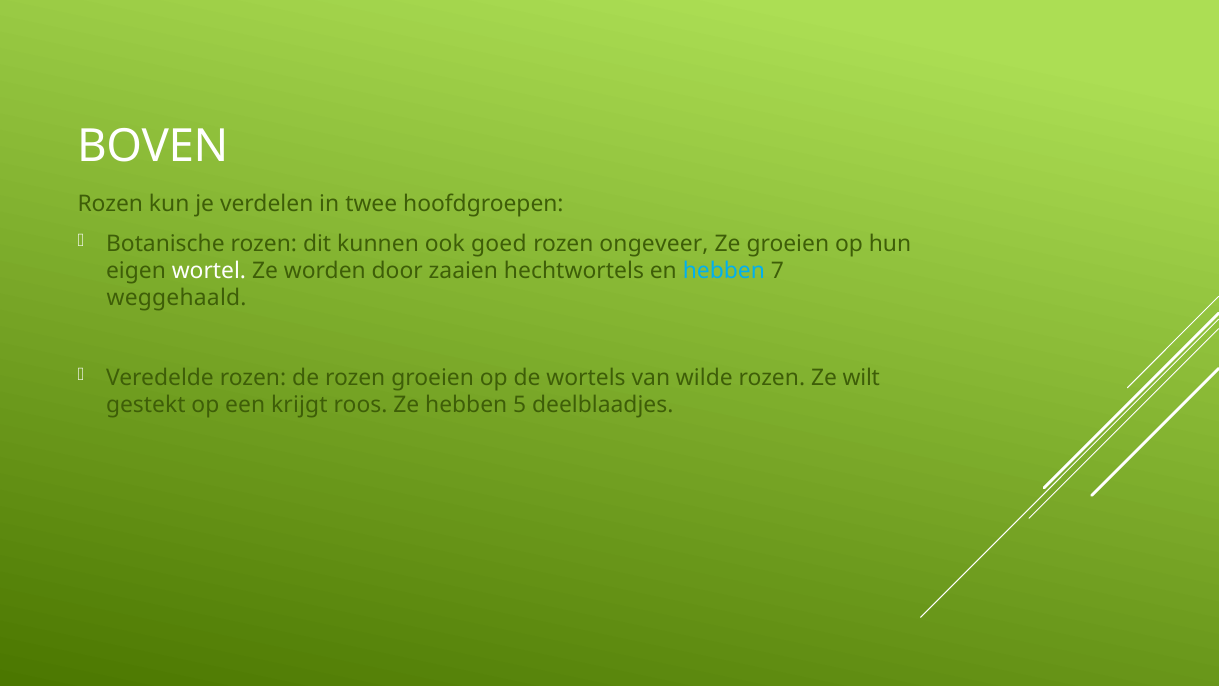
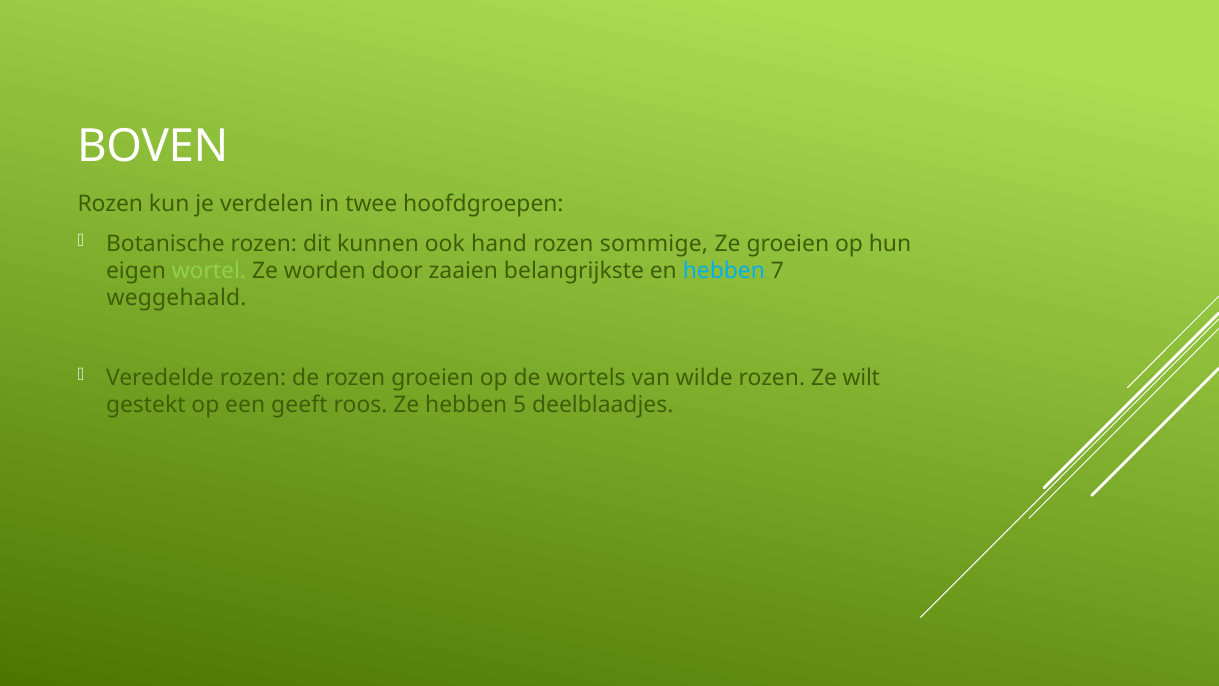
goed: goed -> hand
ongeveer: ongeveer -> sommige
wortel colour: white -> light green
hechtwortels: hechtwortels -> belangrijkste
krijgt: krijgt -> geeft
